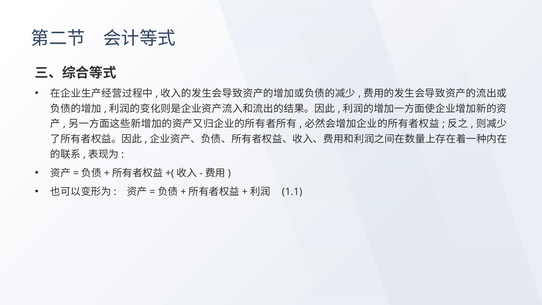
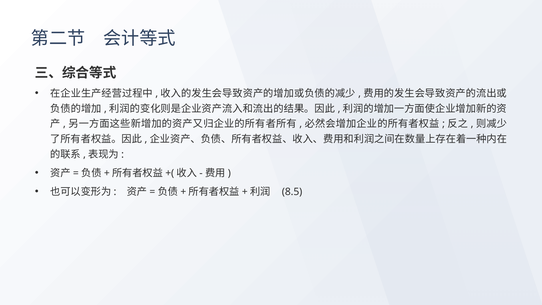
1.1: 1.1 -> 8.5
